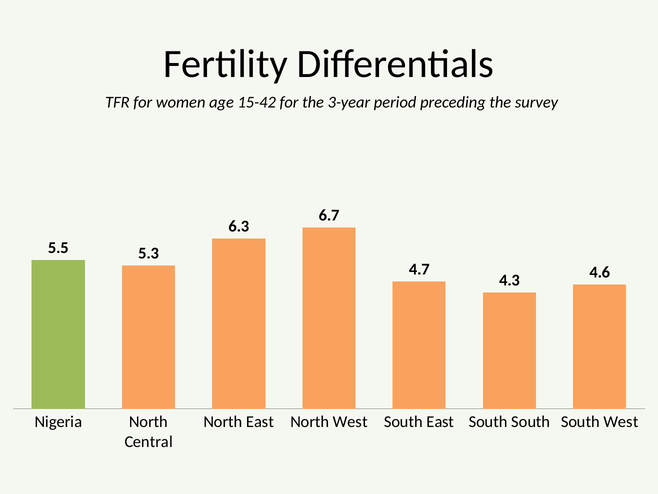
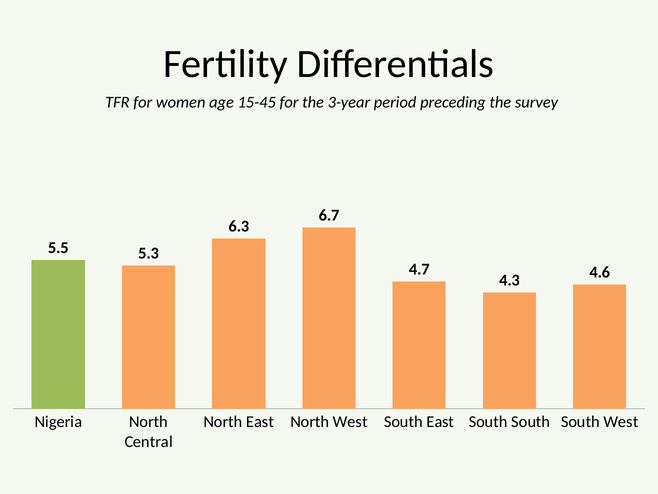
15-42: 15-42 -> 15-45
